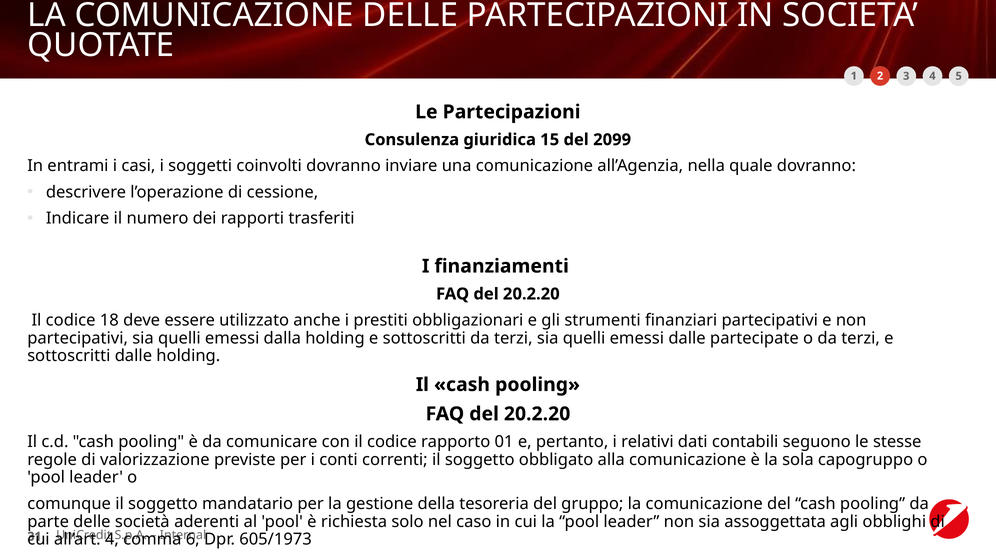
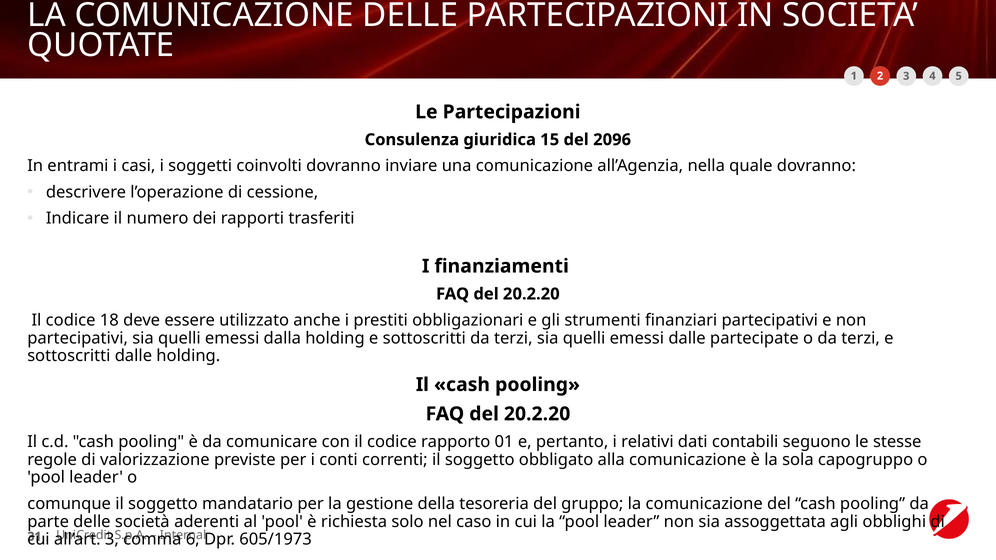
2099: 2099 -> 2096
4 at (112, 540): 4 -> 3
